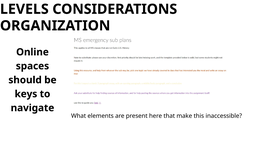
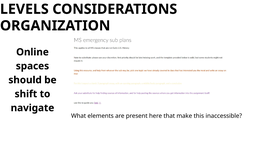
keys: keys -> shift
